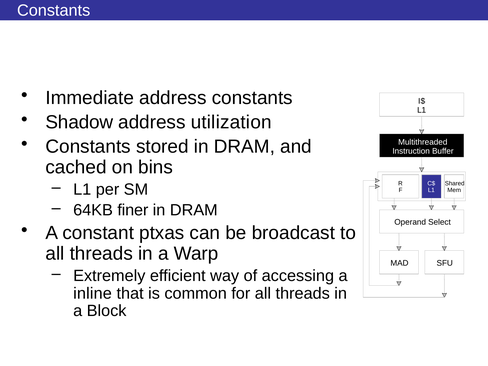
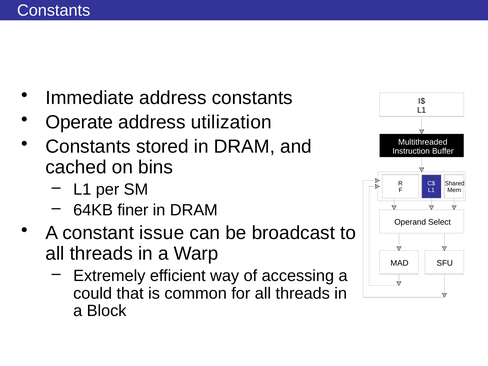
Shadow: Shadow -> Operate
ptxas: ptxas -> issue
inline: inline -> could
